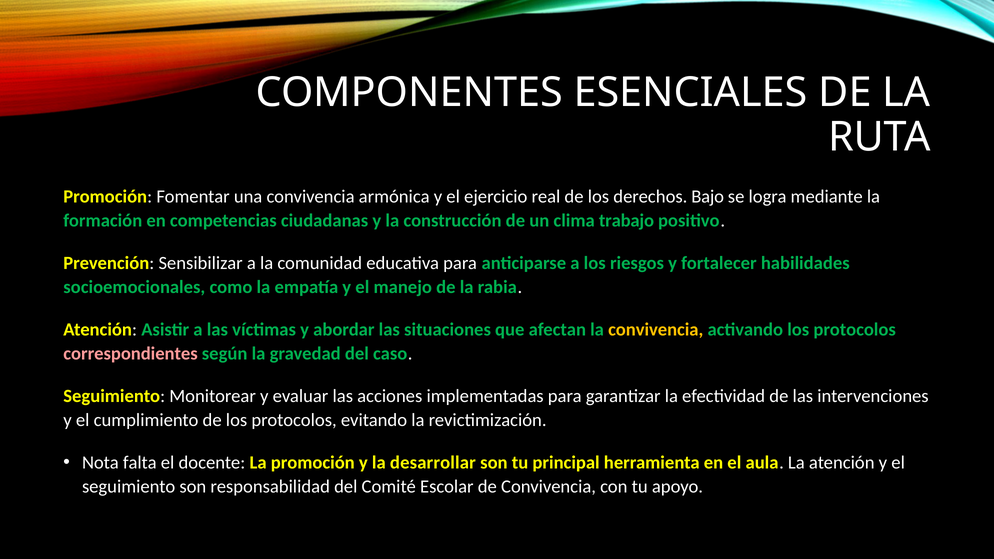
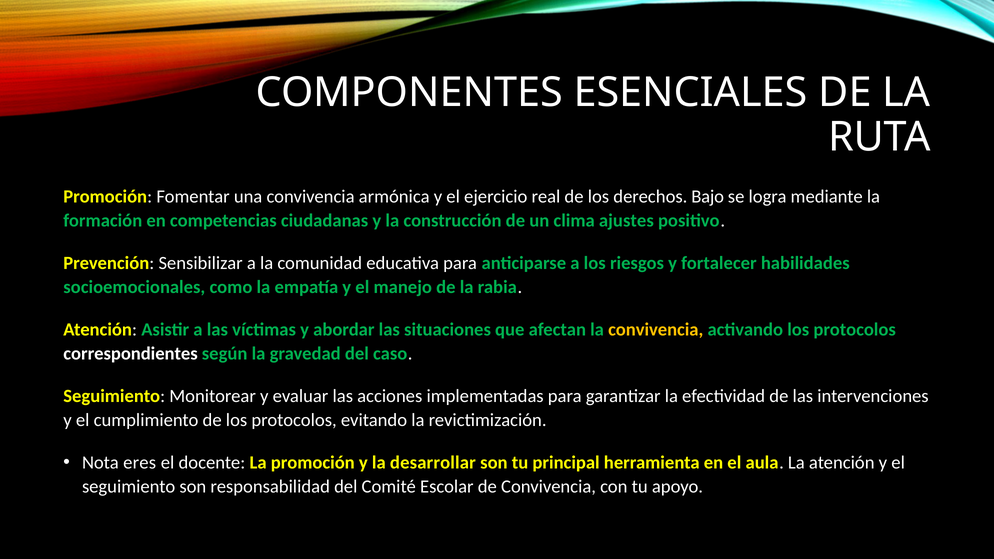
trabajo: trabajo -> ajustes
correspondientes colour: pink -> white
falta: falta -> eres
